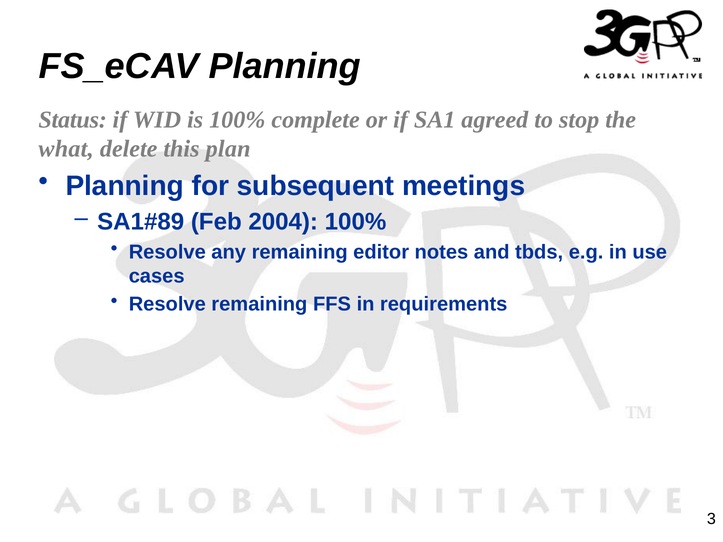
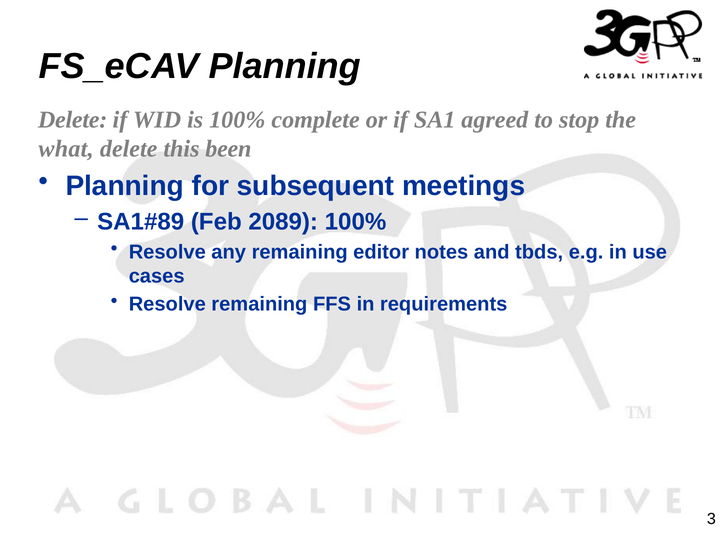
Status at (73, 120): Status -> Delete
plan: plan -> been
2004: 2004 -> 2089
